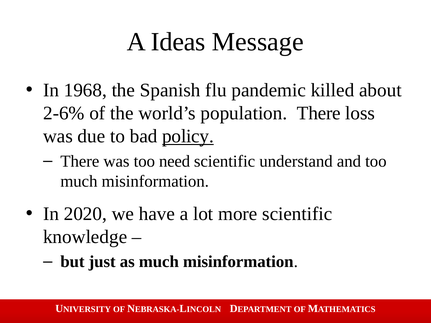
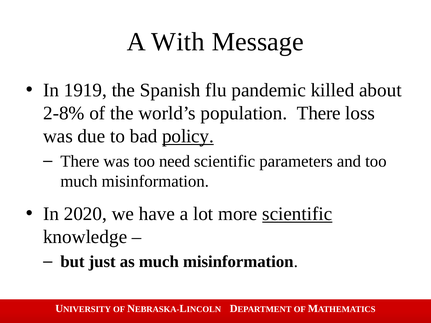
Ideas: Ideas -> With
1968: 1968 -> 1919
2-6%: 2-6% -> 2-8%
understand: understand -> parameters
scientific at (297, 214) underline: none -> present
